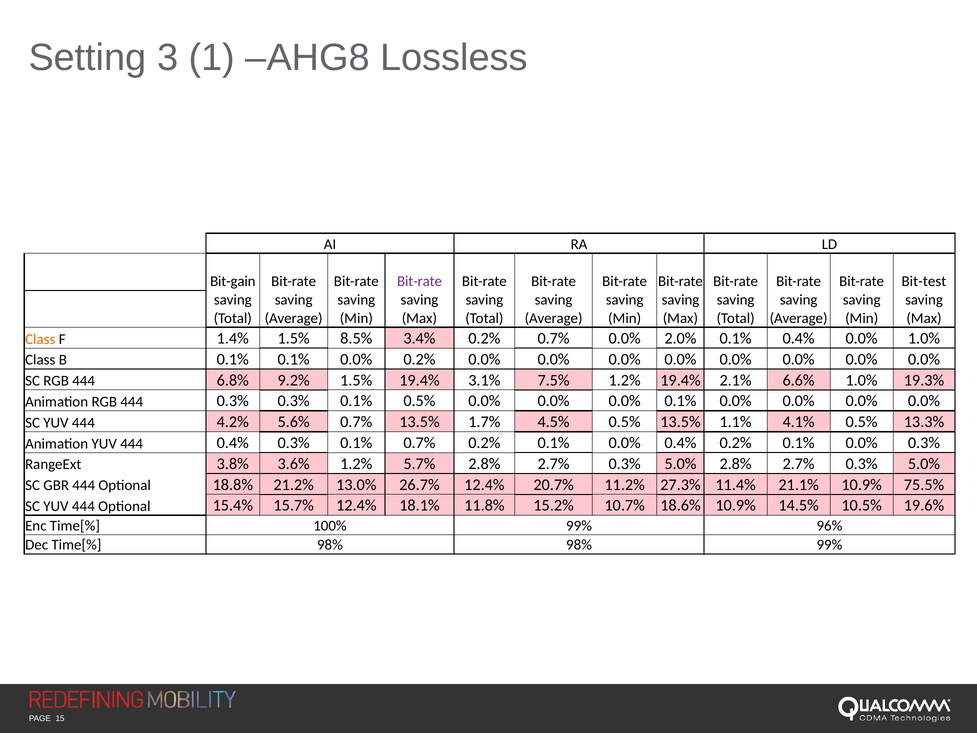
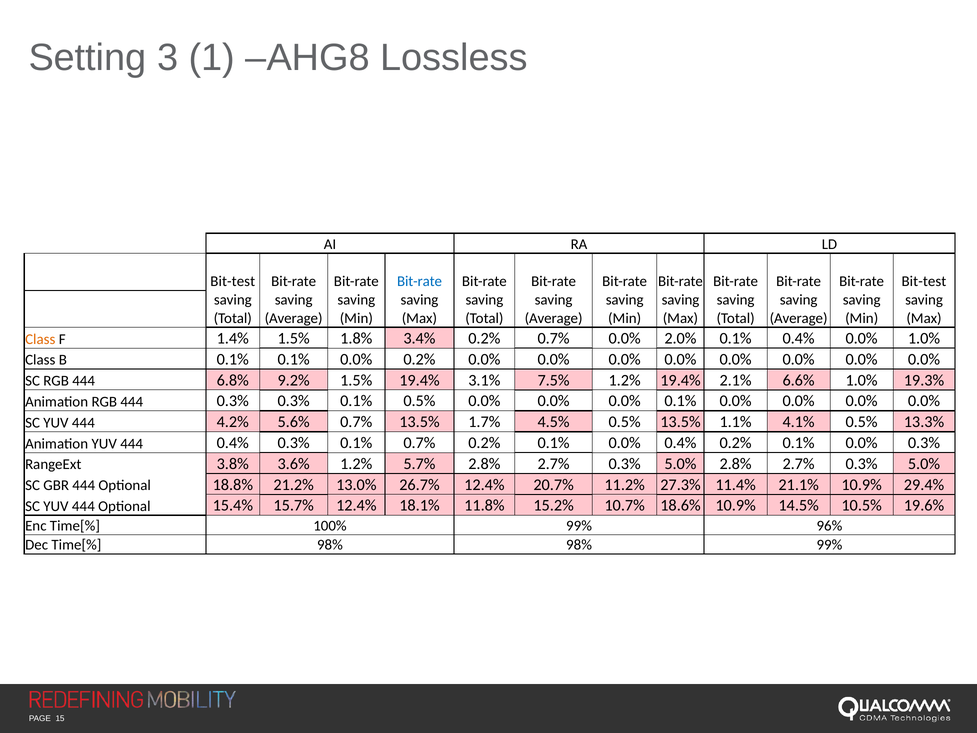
Bit-gain at (233, 281): Bit-gain -> Bit-test
Bit-rate at (420, 281) colour: purple -> blue
8.5%: 8.5% -> 1.8%
75.5%: 75.5% -> 29.4%
